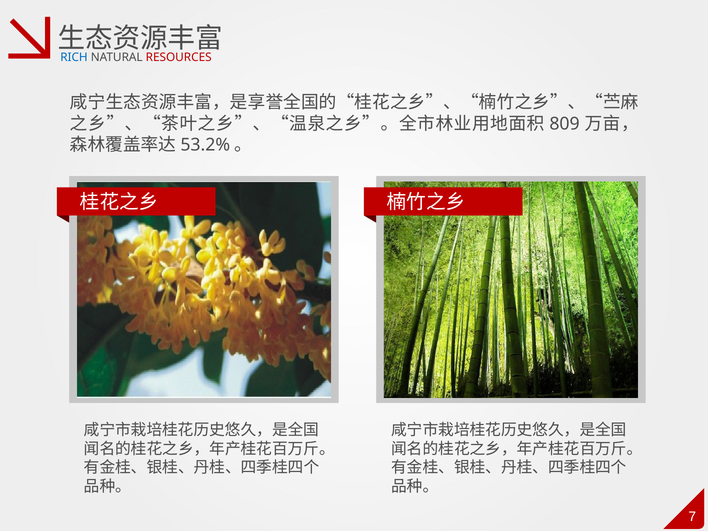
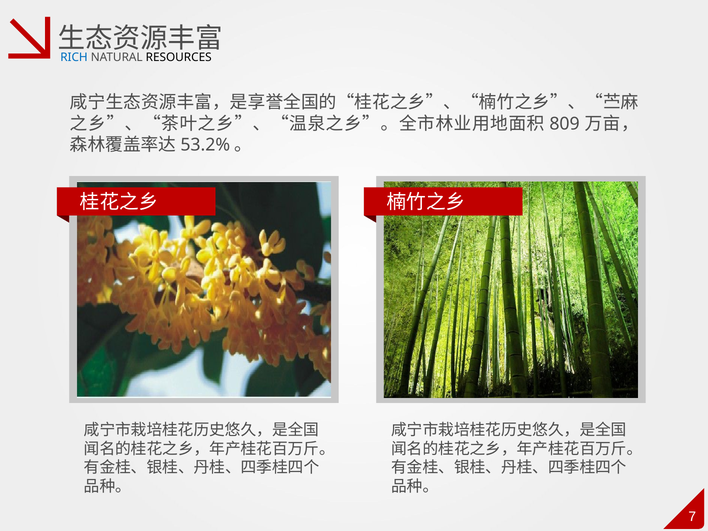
RESOURCES colour: red -> black
